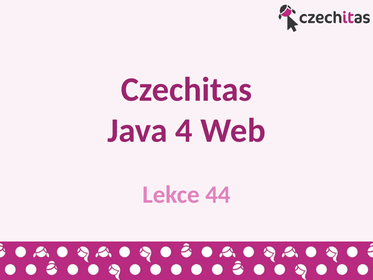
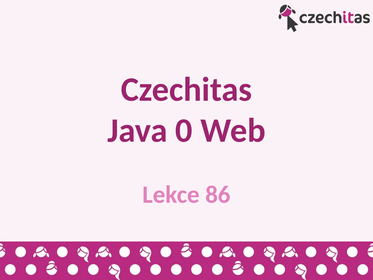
4: 4 -> 0
44: 44 -> 86
